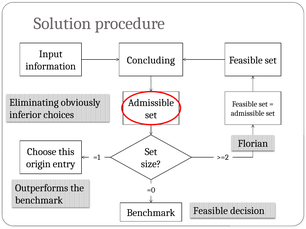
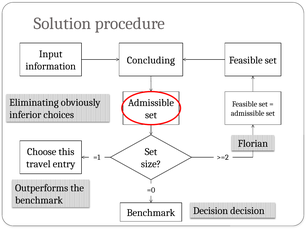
origin: origin -> travel
Feasible at (210, 211): Feasible -> Decision
